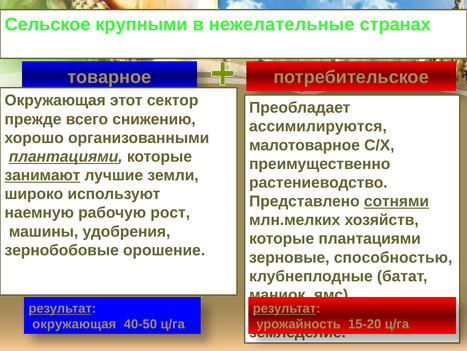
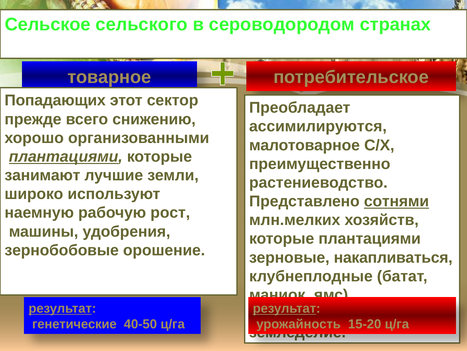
крупными: крупными -> сельского
нежелательные: нежелательные -> сероводородом
Окружающая at (55, 100): Окружающая -> Попадающих
занимают underline: present -> none
способностью: способностью -> накапливаться
окружающая at (74, 324): окружающая -> генетические
